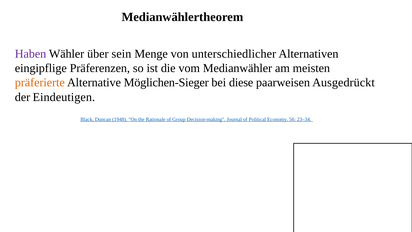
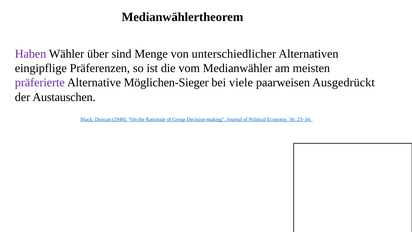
sein: sein -> sind
präferierte colour: orange -> purple
diese: diese -> viele
Eindeutigen: Eindeutigen -> Austauschen
